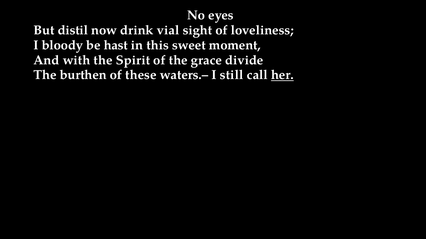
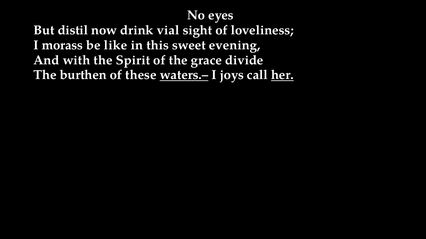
bloody: bloody -> morass
hast: hast -> like
moment: moment -> evening
waters.– underline: none -> present
still: still -> joys
